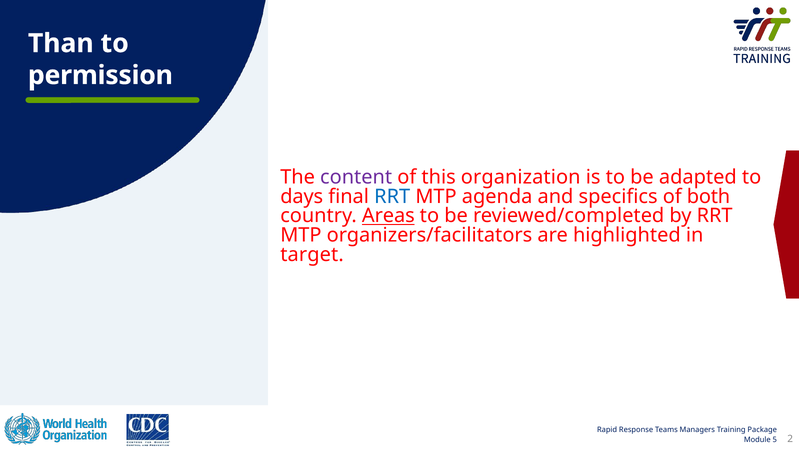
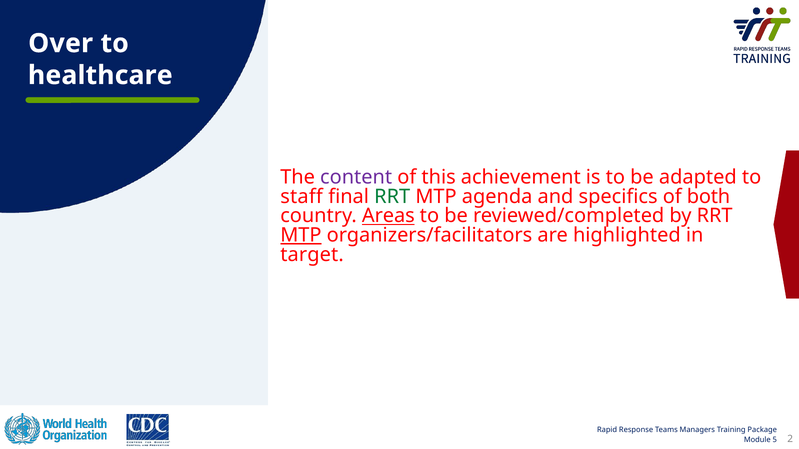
Than: Than -> Over
permission: permission -> healthcare
organization: organization -> achievement
days: days -> staff
RRT at (392, 197) colour: blue -> green
MTP at (301, 235) underline: none -> present
